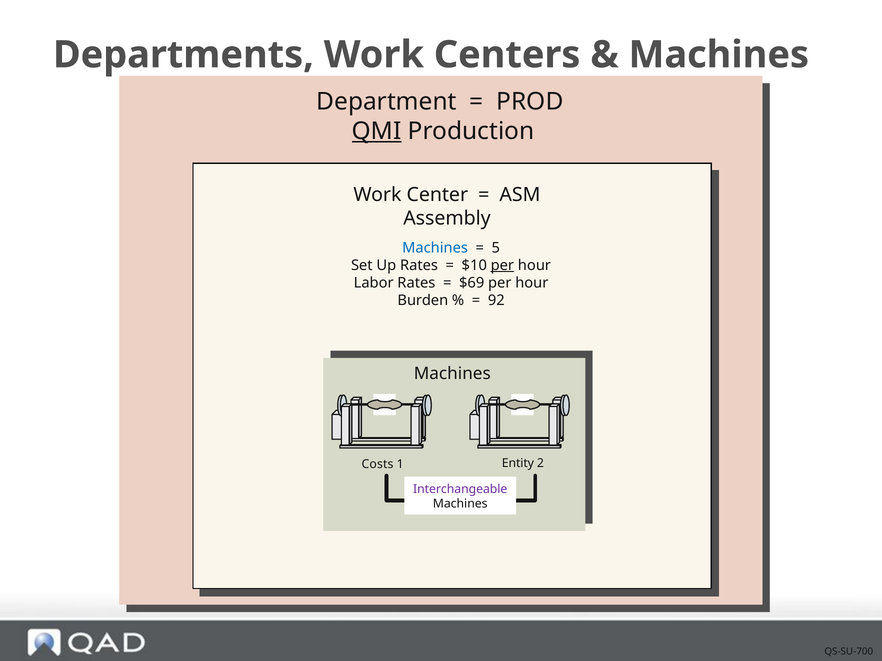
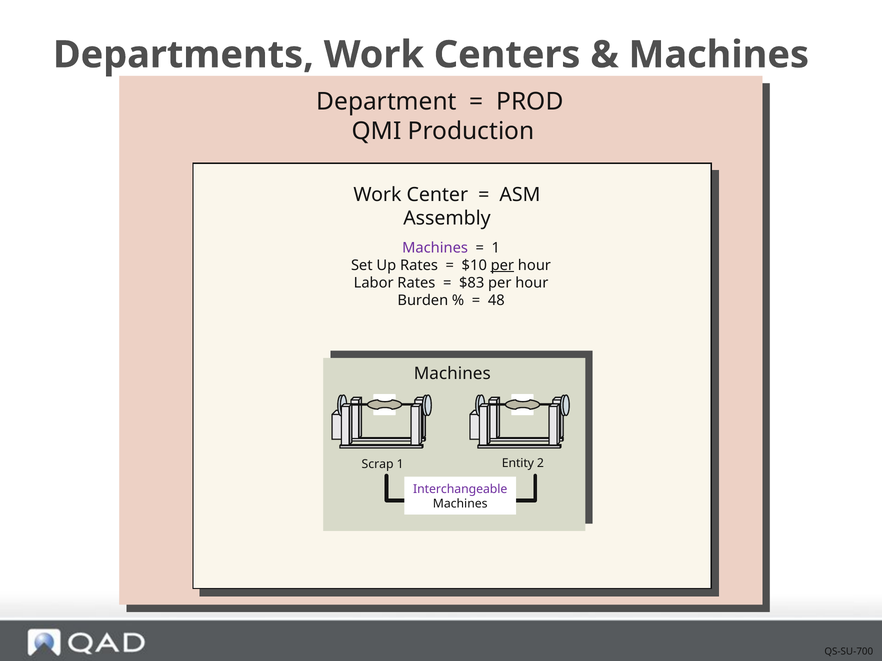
QMI underline: present -> none
Machines at (435, 248) colour: blue -> purple
5 at (496, 248): 5 -> 1
$69: $69 -> $83
92: 92 -> 48
Costs: Costs -> Scrap
